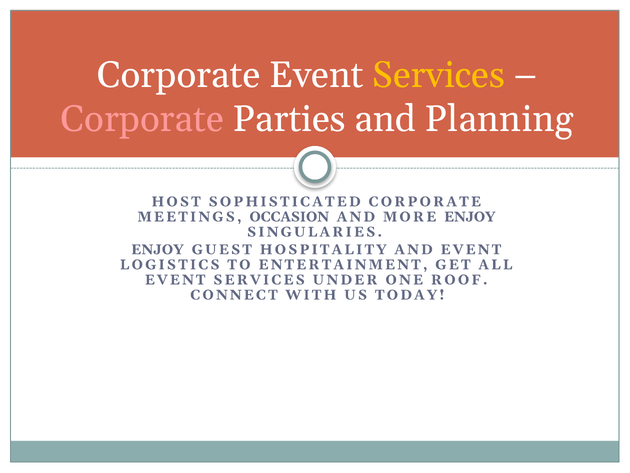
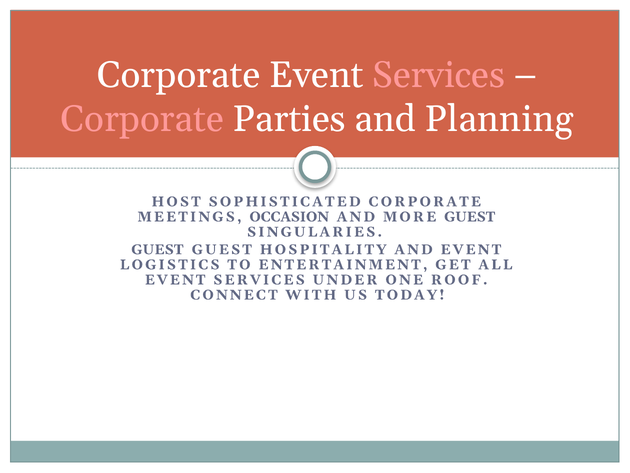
Services at (439, 75) colour: yellow -> pink
MORE ENJOY: ENJOY -> GUEST
ENJOY at (157, 249): ENJOY -> GUEST
